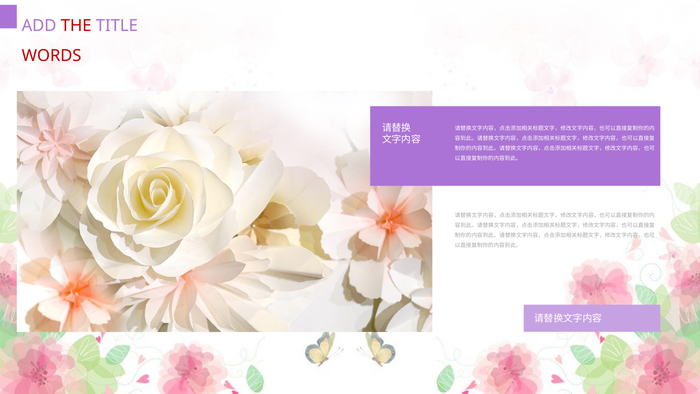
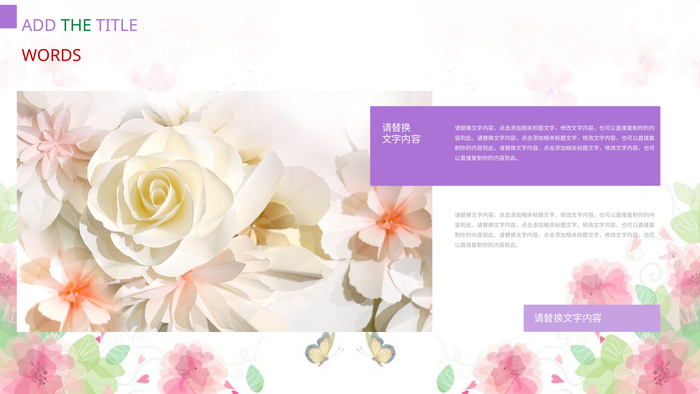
THE colour: red -> green
